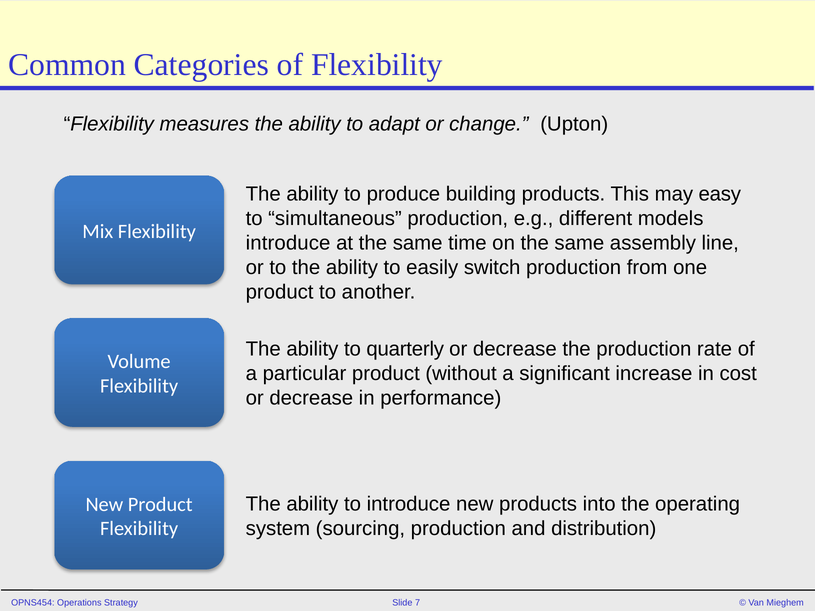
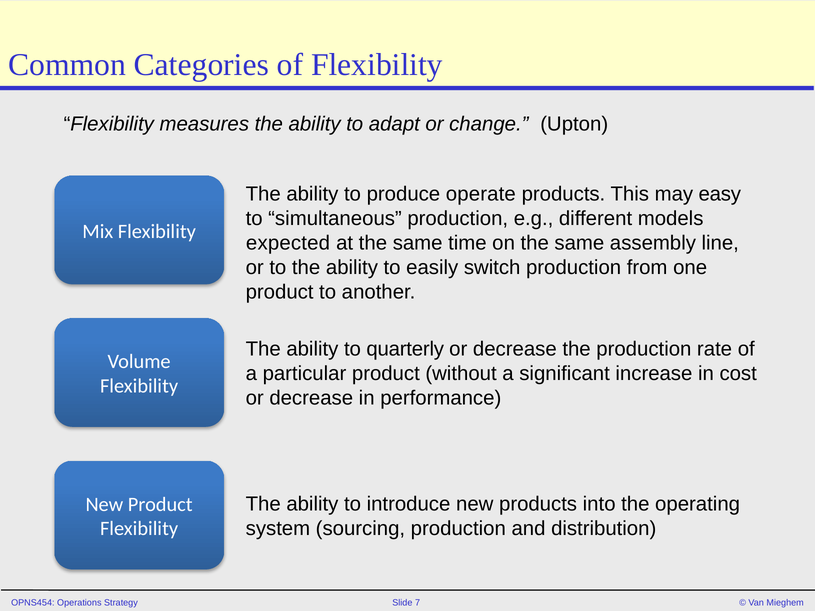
building: building -> operate
introduce at (288, 243): introduce -> expected
